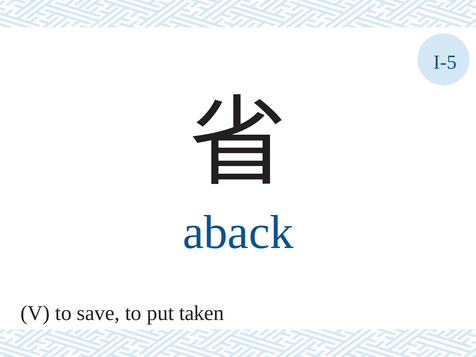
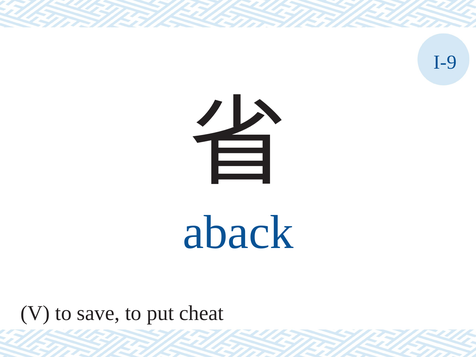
I-5: I-5 -> I-9
taken: taken -> cheat
